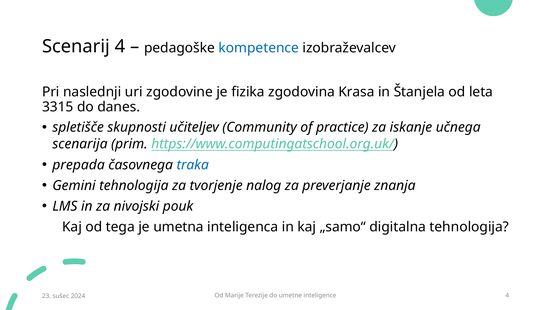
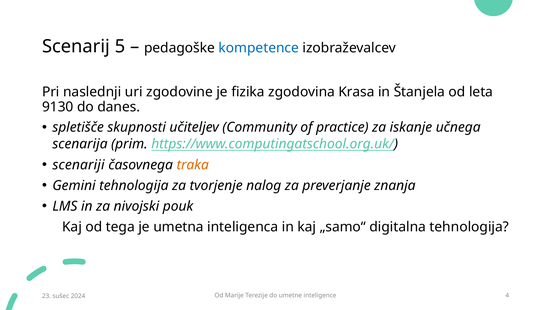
Scenarij 4: 4 -> 5
3315: 3315 -> 9130
prepada: prepada -> scenariji
traka colour: blue -> orange
